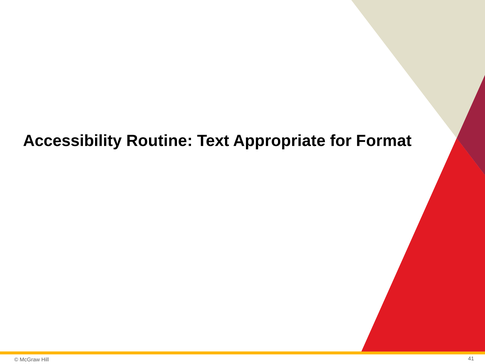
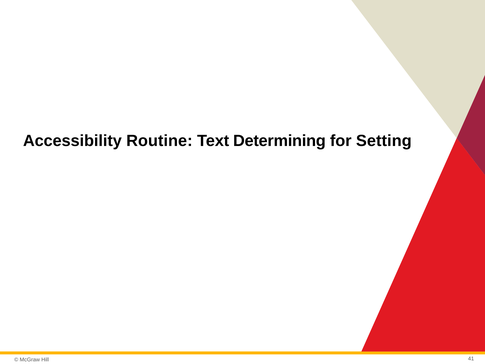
Appropriate: Appropriate -> Determining
Format: Format -> Setting
